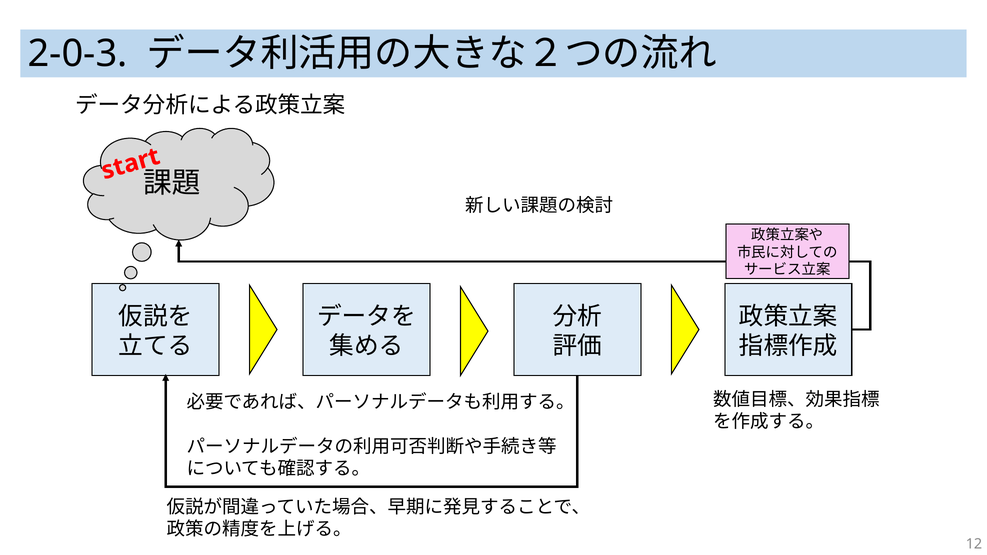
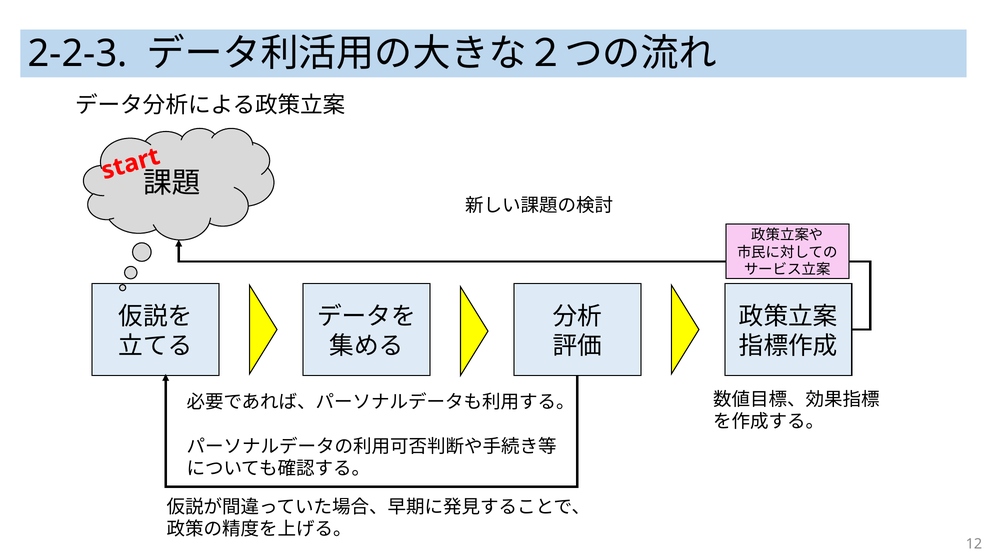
2-0-3: 2-0-3 -> 2-2-3
